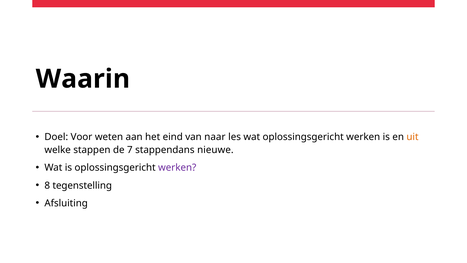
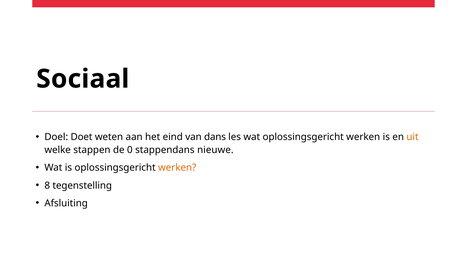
Waarin: Waarin -> Sociaal
Voor: Voor -> Doet
naar: naar -> dans
7: 7 -> 0
werken at (177, 168) colour: purple -> orange
